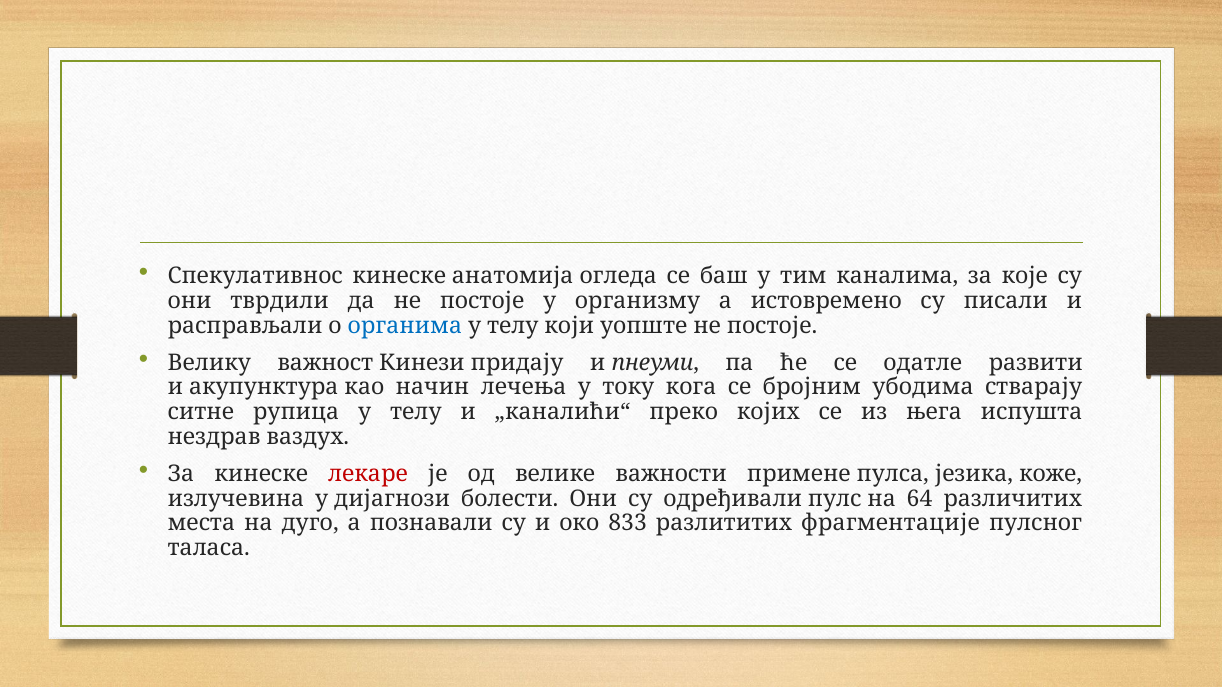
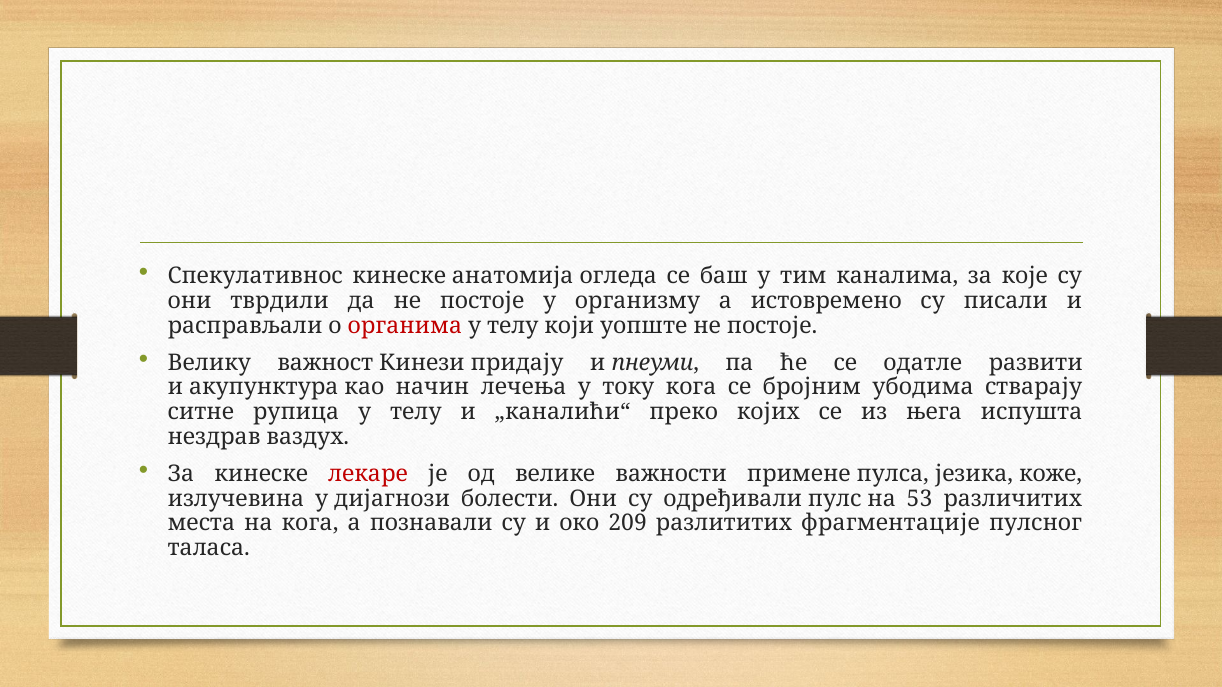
органима colour: blue -> red
64: 64 -> 53
на дуго: дуго -> кога
833: 833 -> 209
